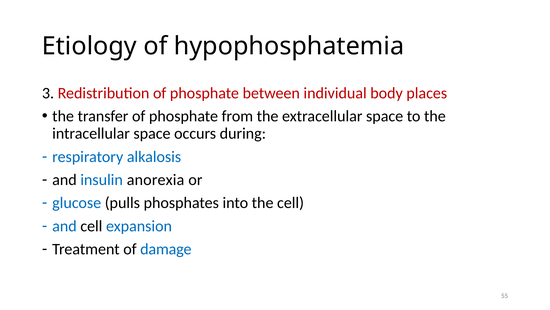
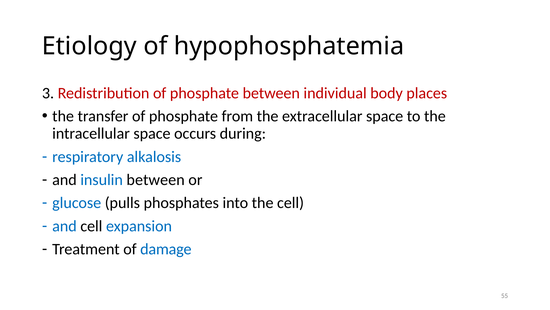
insulin anorexia: anorexia -> between
